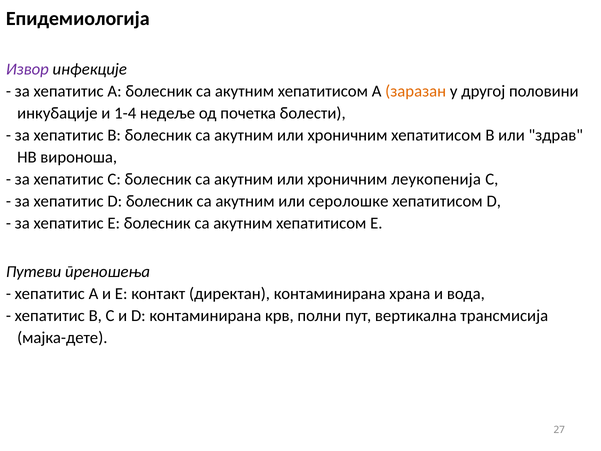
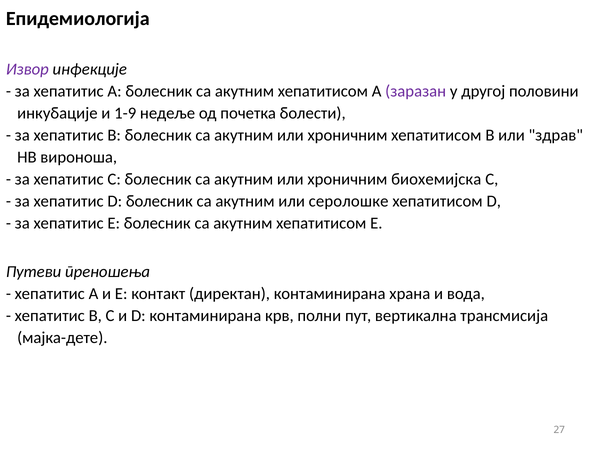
заразан colour: orange -> purple
1-4: 1-4 -> 1-9
леукопенија: леукопенија -> биохемијска
